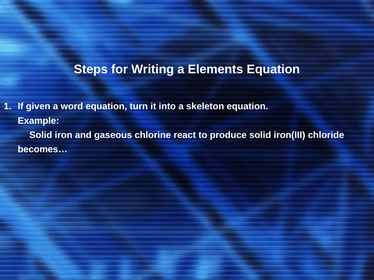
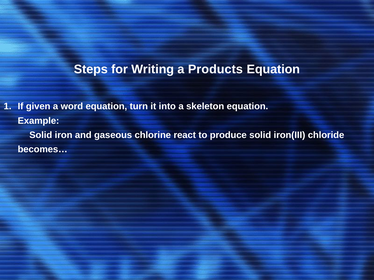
Elements: Elements -> Products
